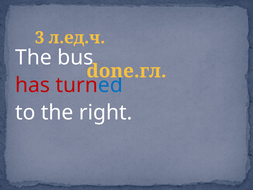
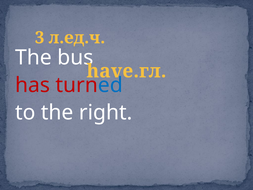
done.гл: done.гл -> have.гл
